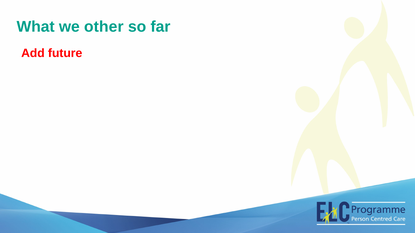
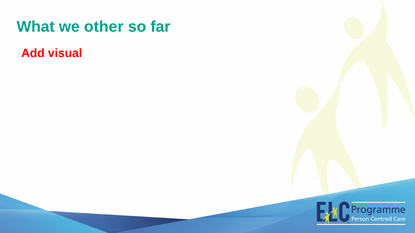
future: future -> visual
